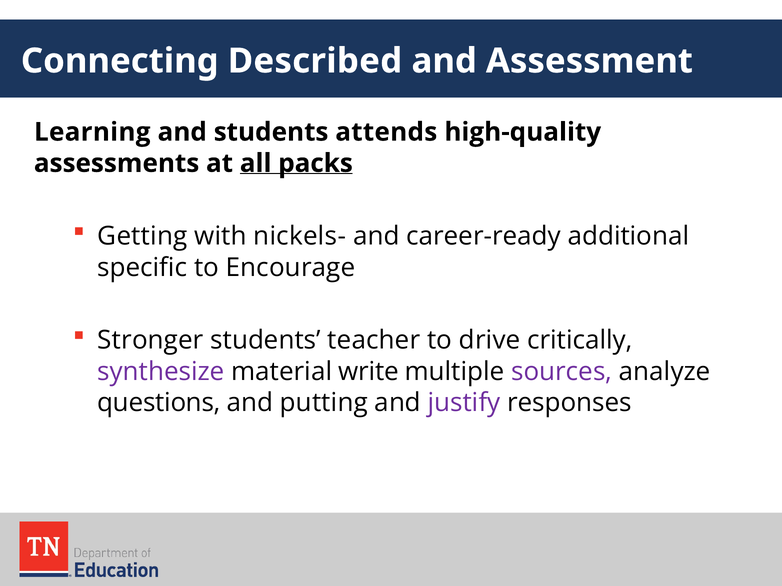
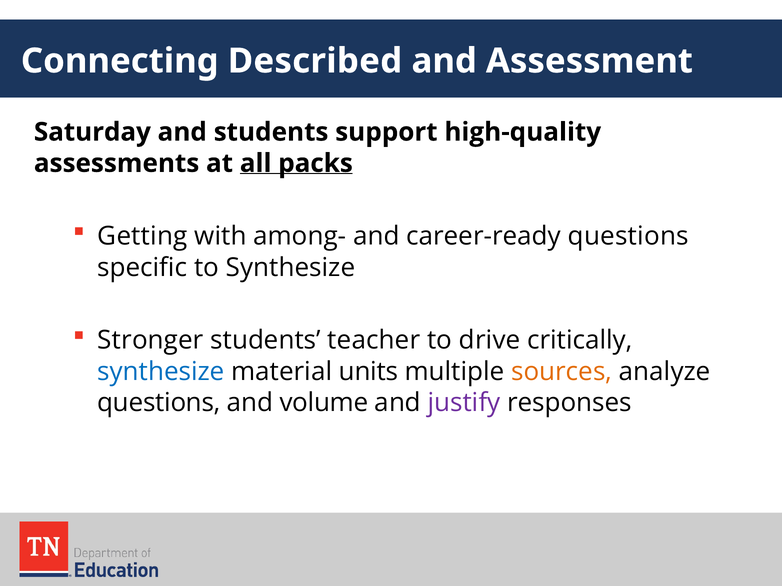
Learning: Learning -> Saturday
attends: attends -> support
nickels-: nickels- -> among-
career-ready additional: additional -> questions
to Encourage: Encourage -> Synthesize
synthesize at (161, 372) colour: purple -> blue
write: write -> units
sources colour: purple -> orange
putting: putting -> volume
